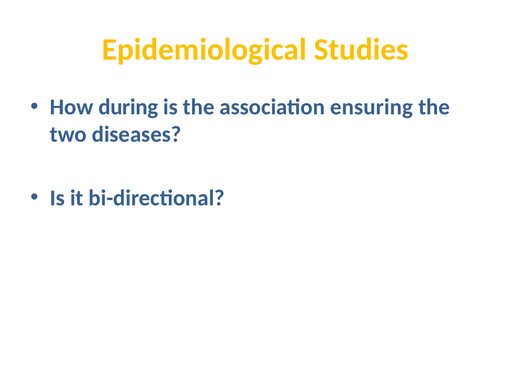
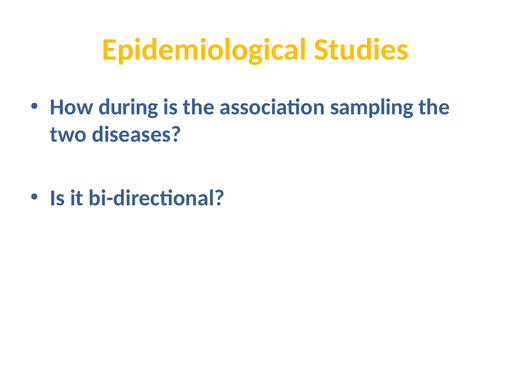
ensuring: ensuring -> sampling
